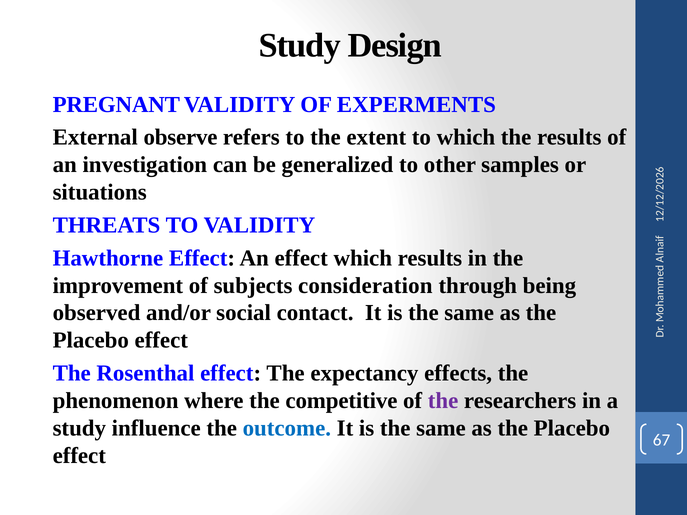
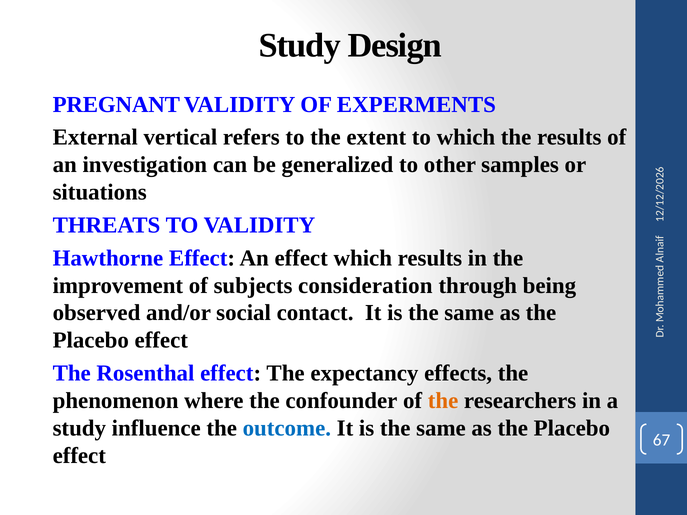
observe: observe -> vertical
competitive: competitive -> confounder
the at (443, 401) colour: purple -> orange
